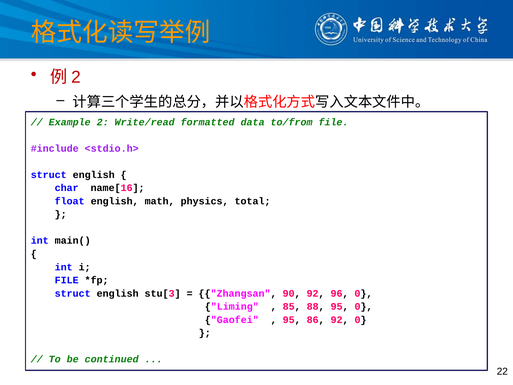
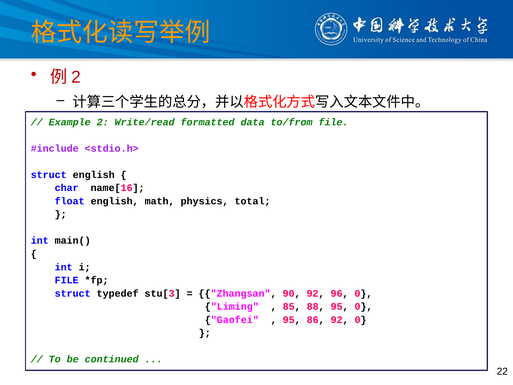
english at (118, 293): english -> typedef
